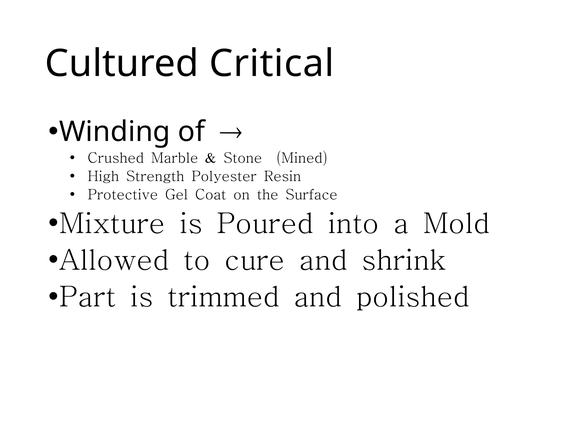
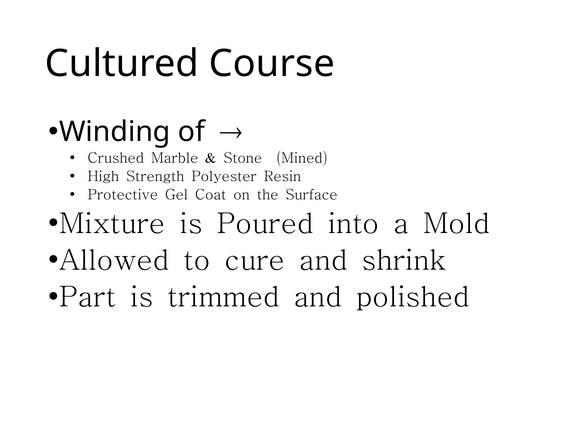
Critical: Critical -> Course
